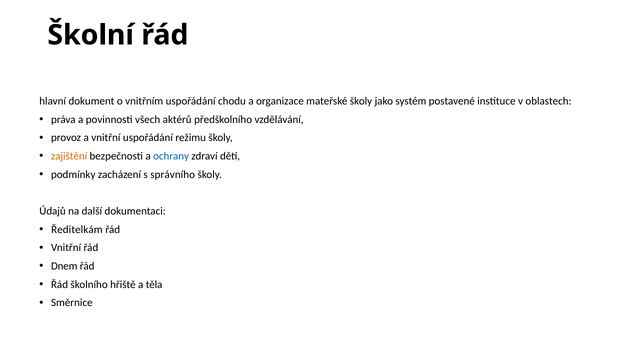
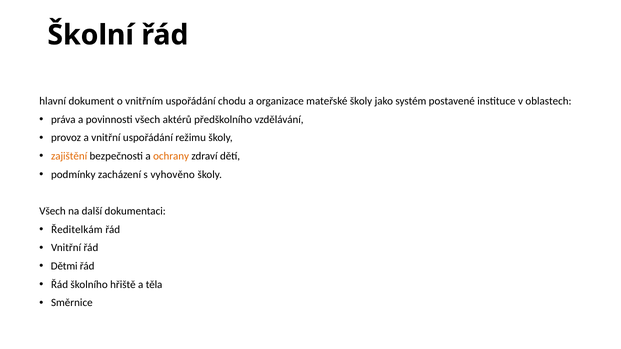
ochrany colour: blue -> orange
správního: správního -> vyhověno
Údajů at (53, 211): Údajů -> Všech
Dnem: Dnem -> Dětmi
